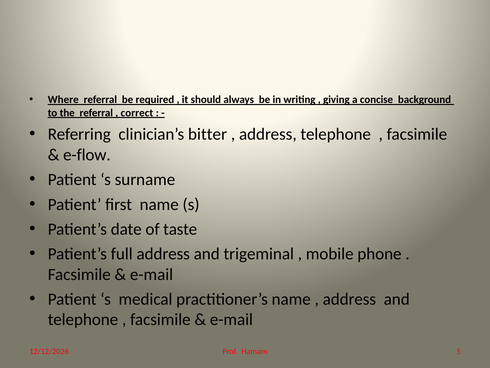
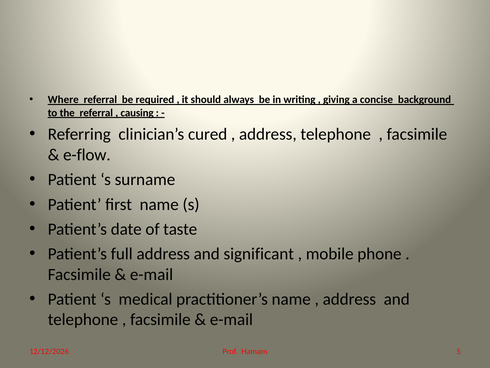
correct: correct -> causing
bitter: bitter -> cured
trigeminal: trigeminal -> significant
